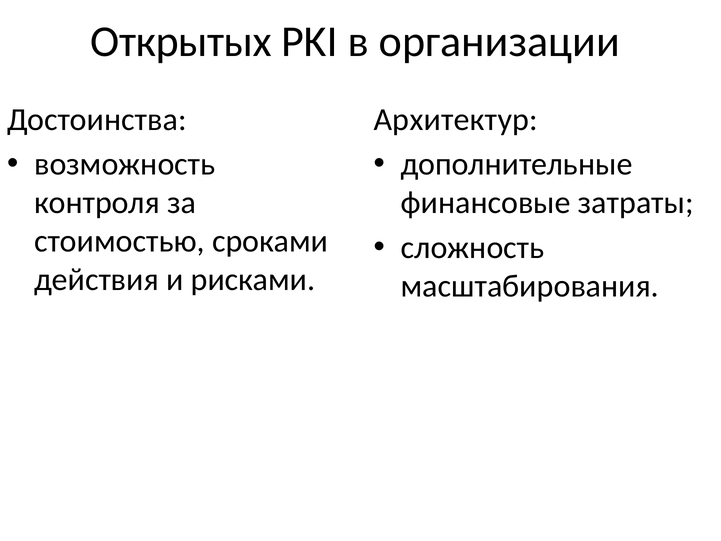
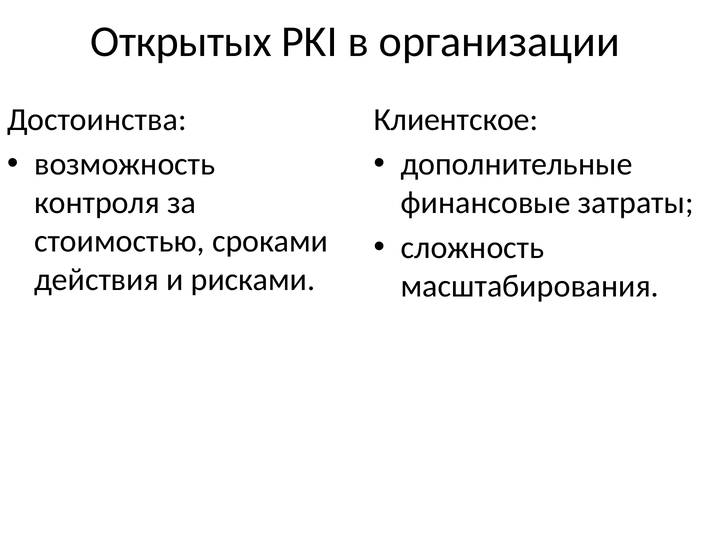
Архитектур: Архитектур -> Клиентское
